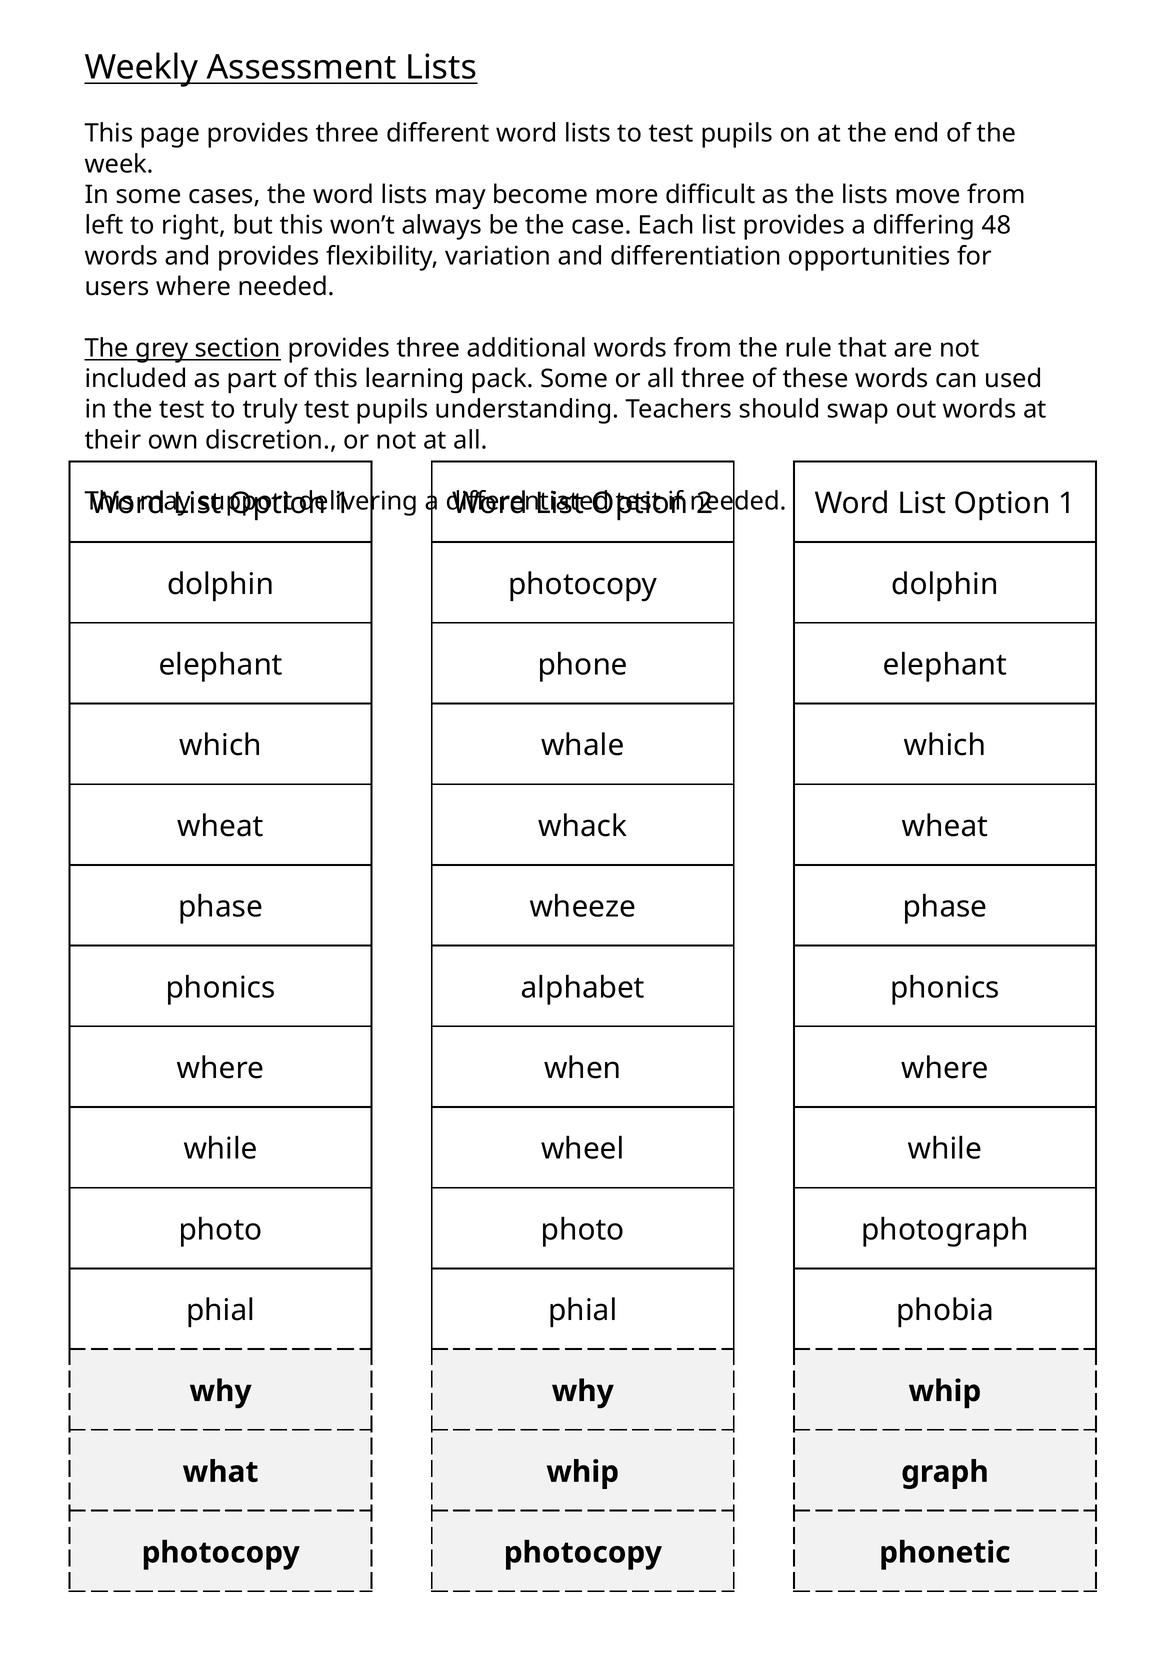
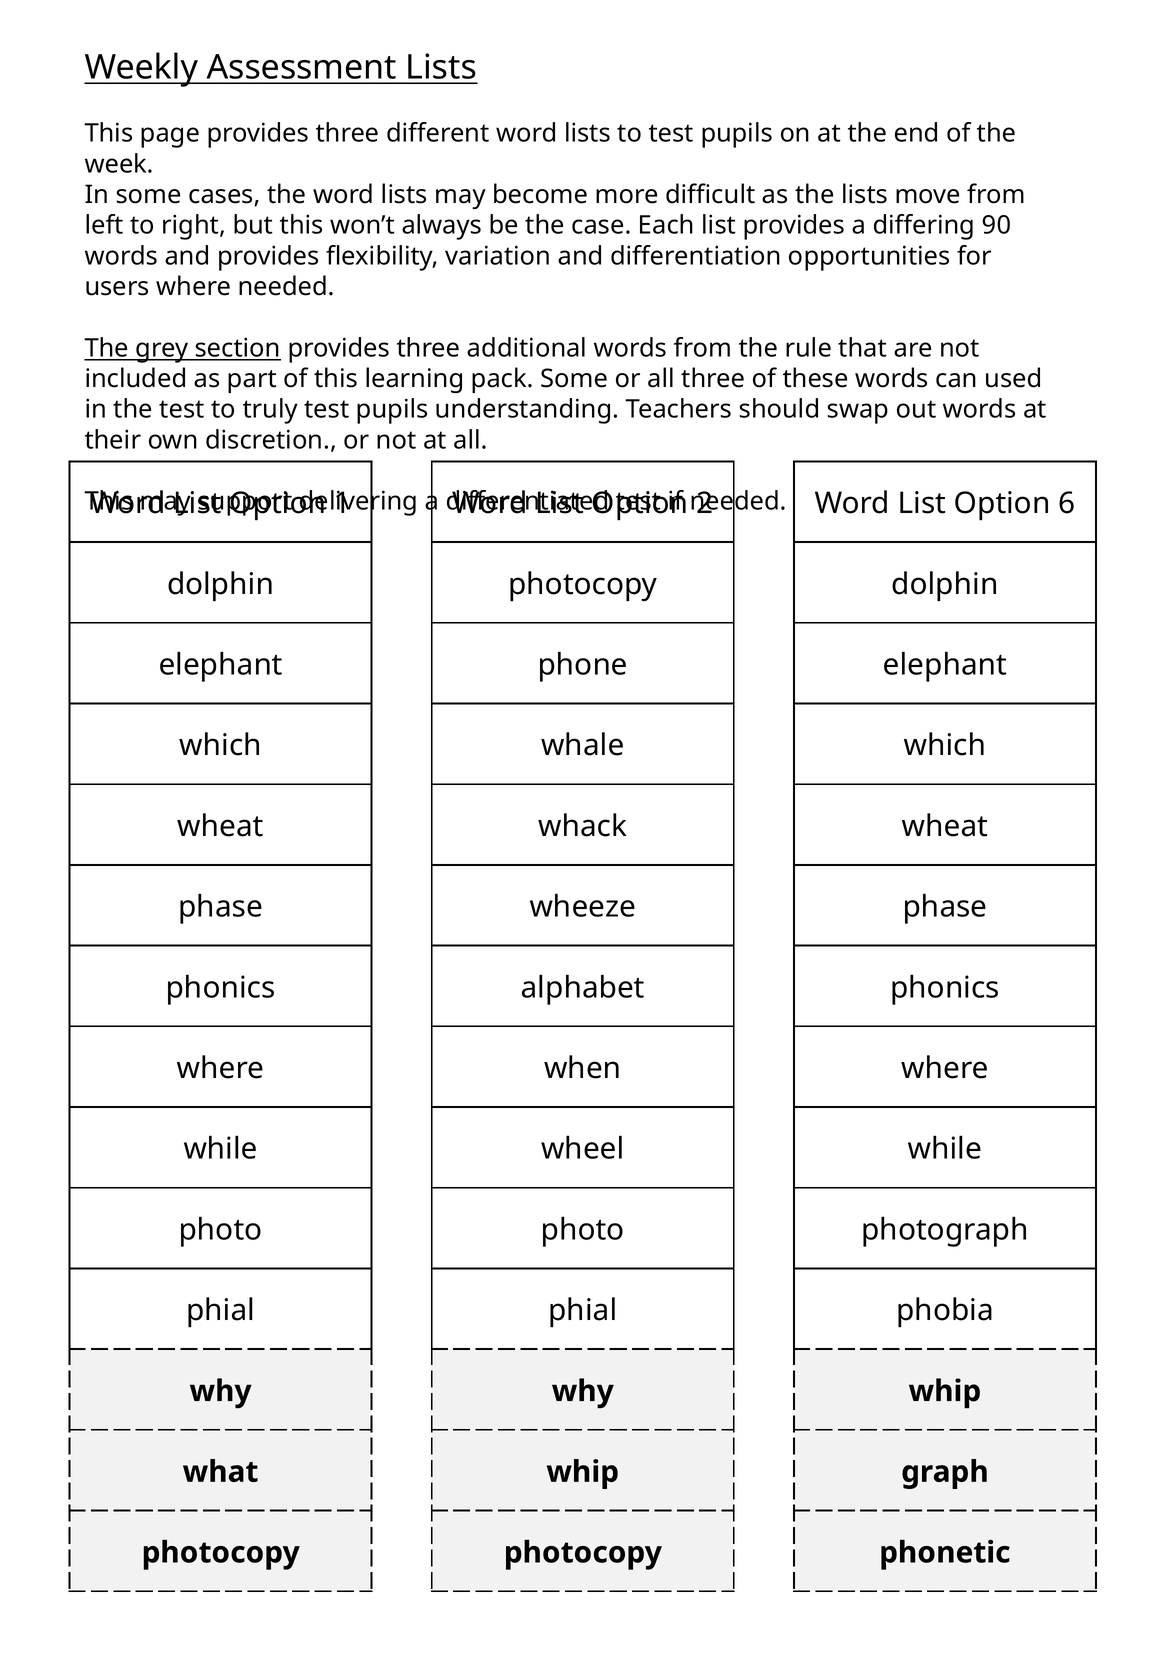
48: 48 -> 90
1 at (1067, 504): 1 -> 6
